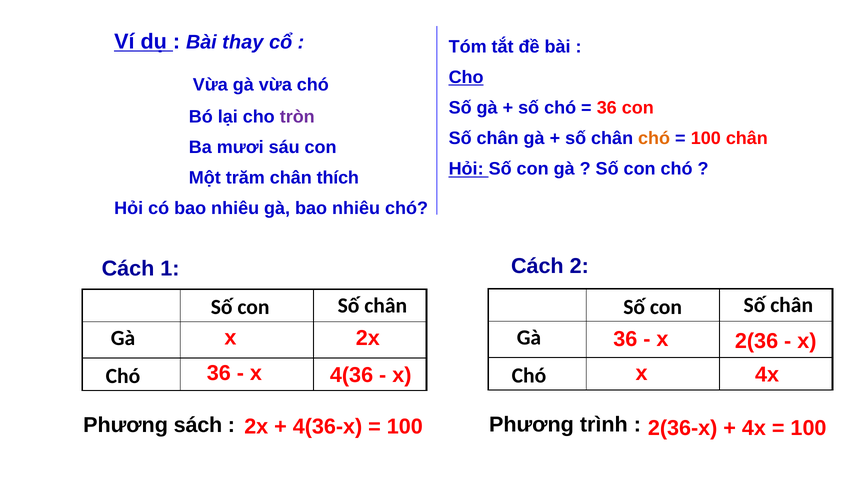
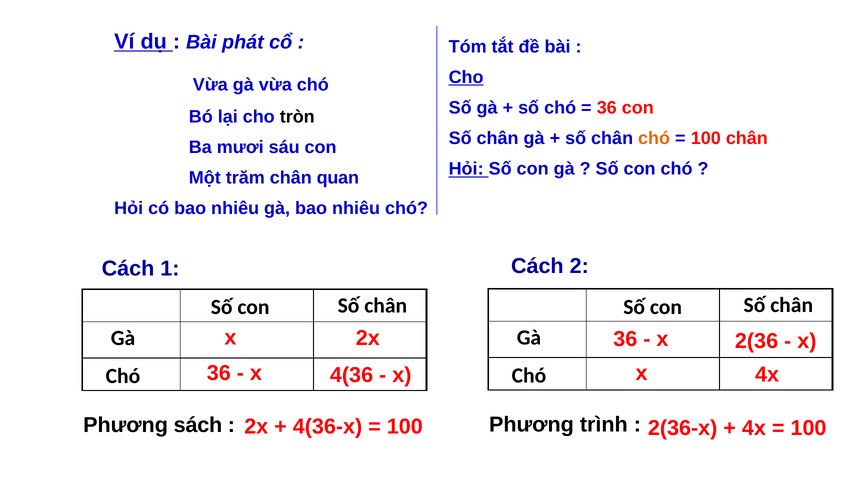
thay: thay -> phát
tròn colour: purple -> black
thích: thích -> quan
